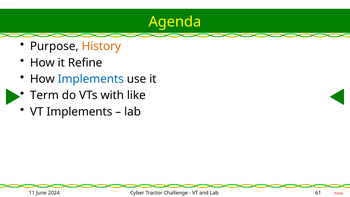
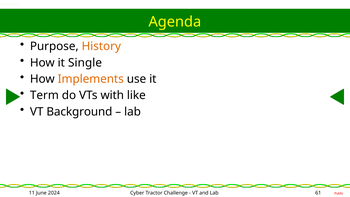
Refine: Refine -> Single
Implements at (91, 79) colour: blue -> orange
VT Implements: Implements -> Background
